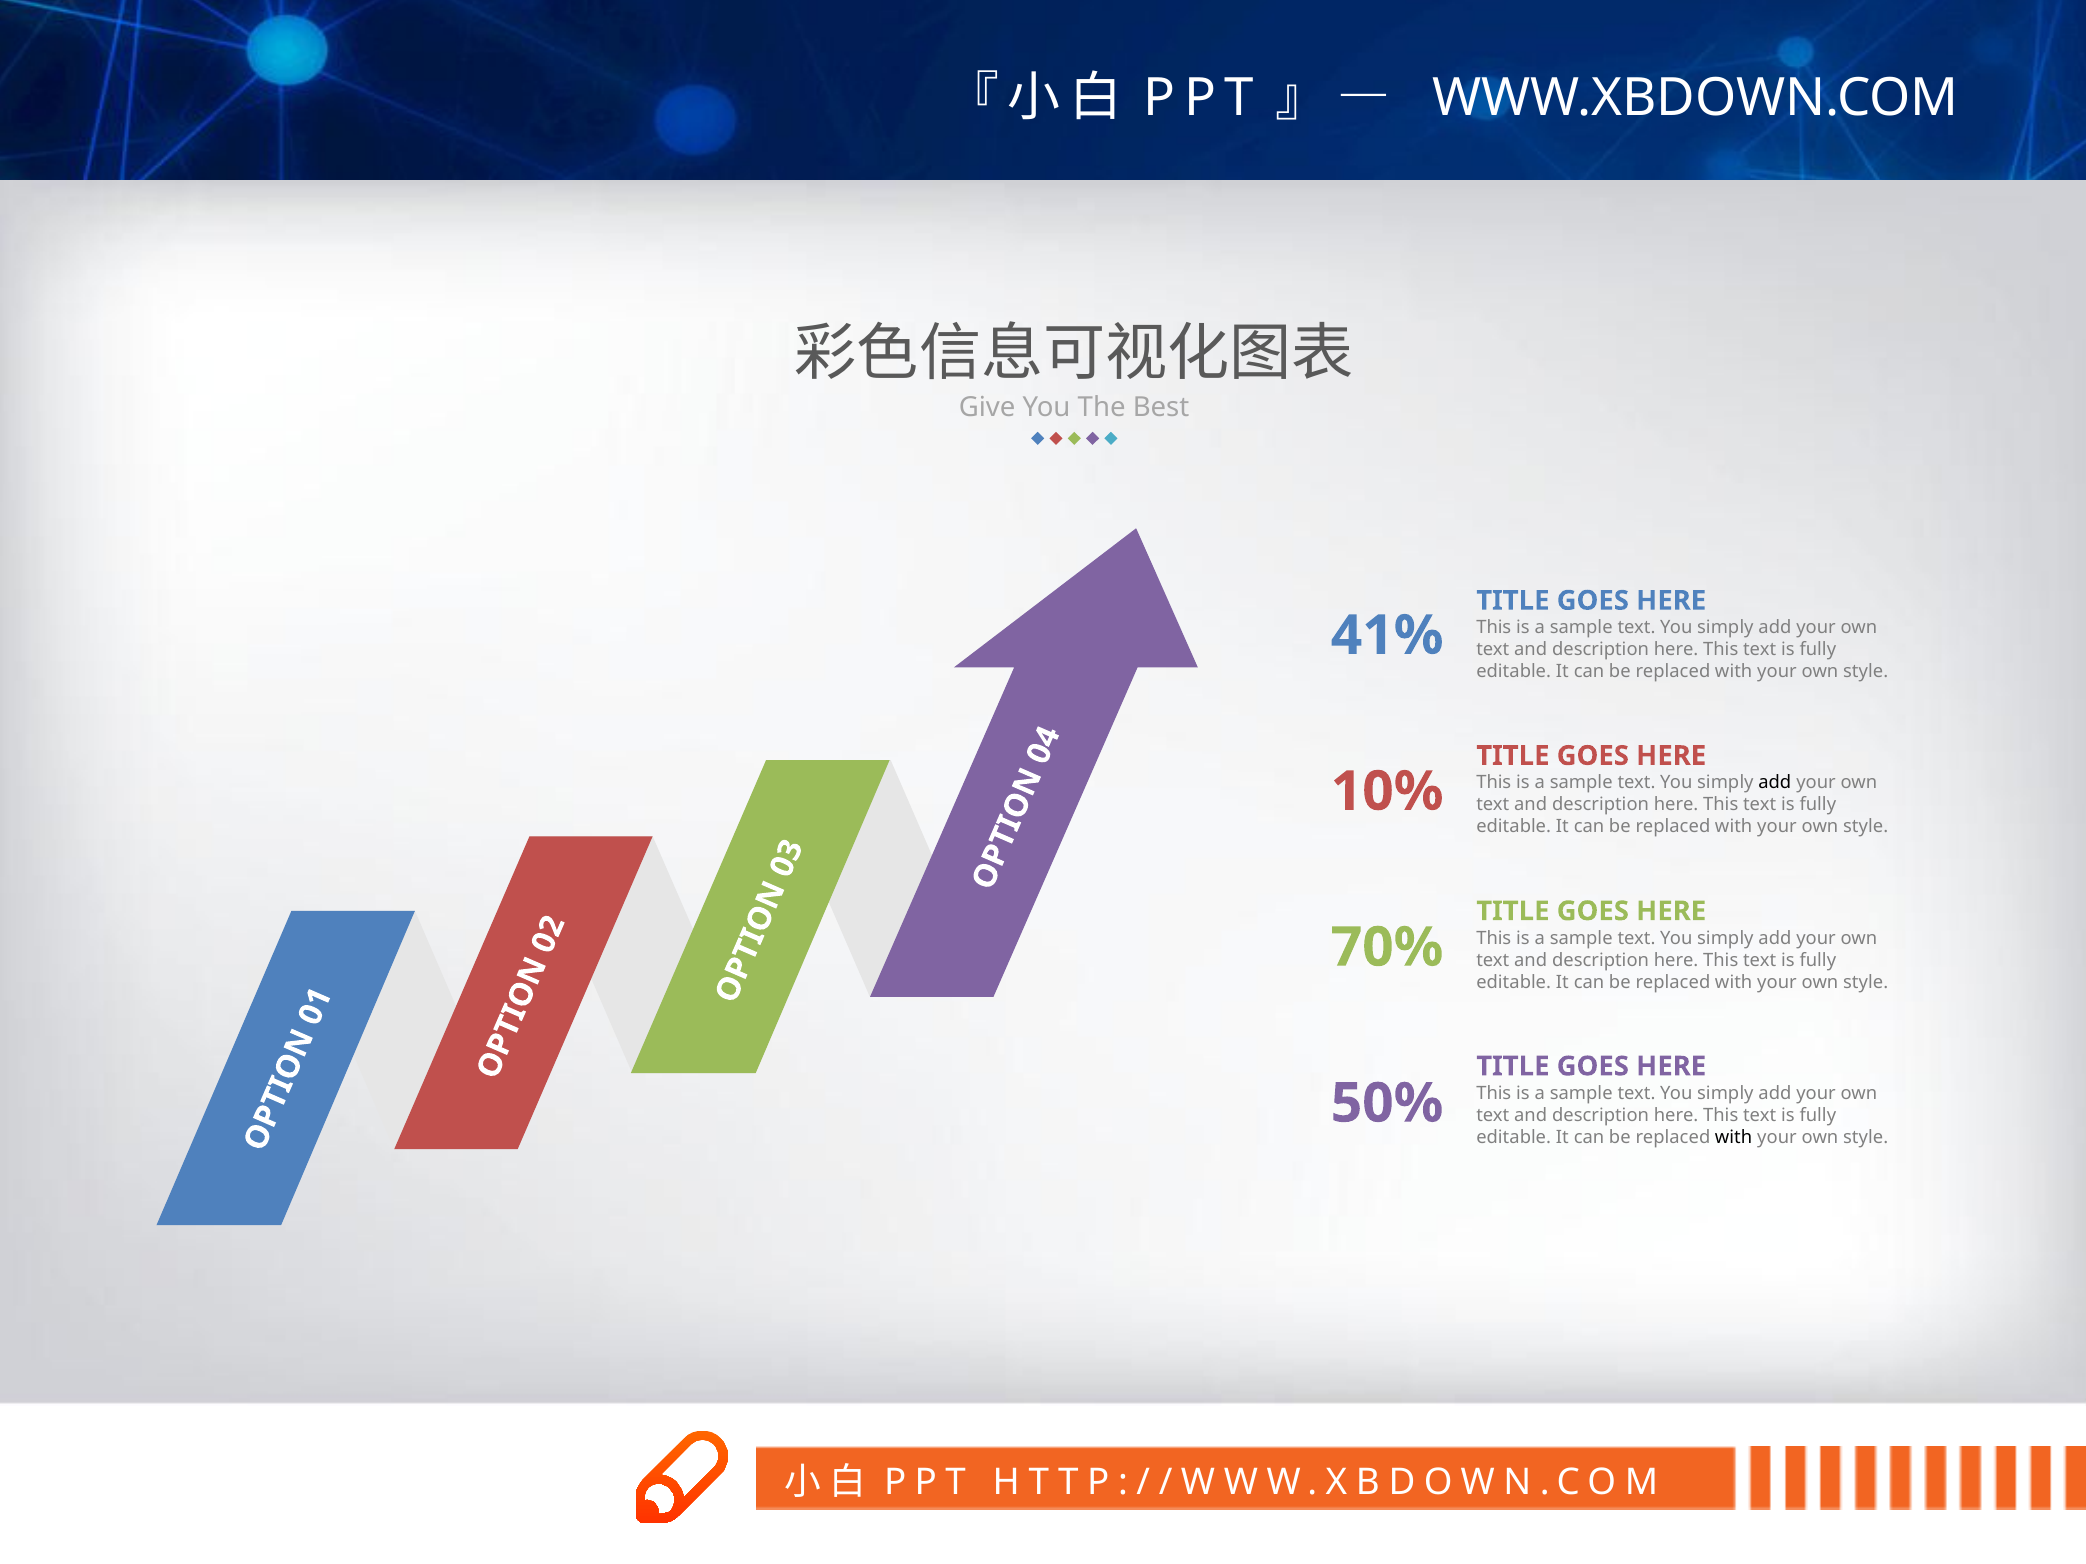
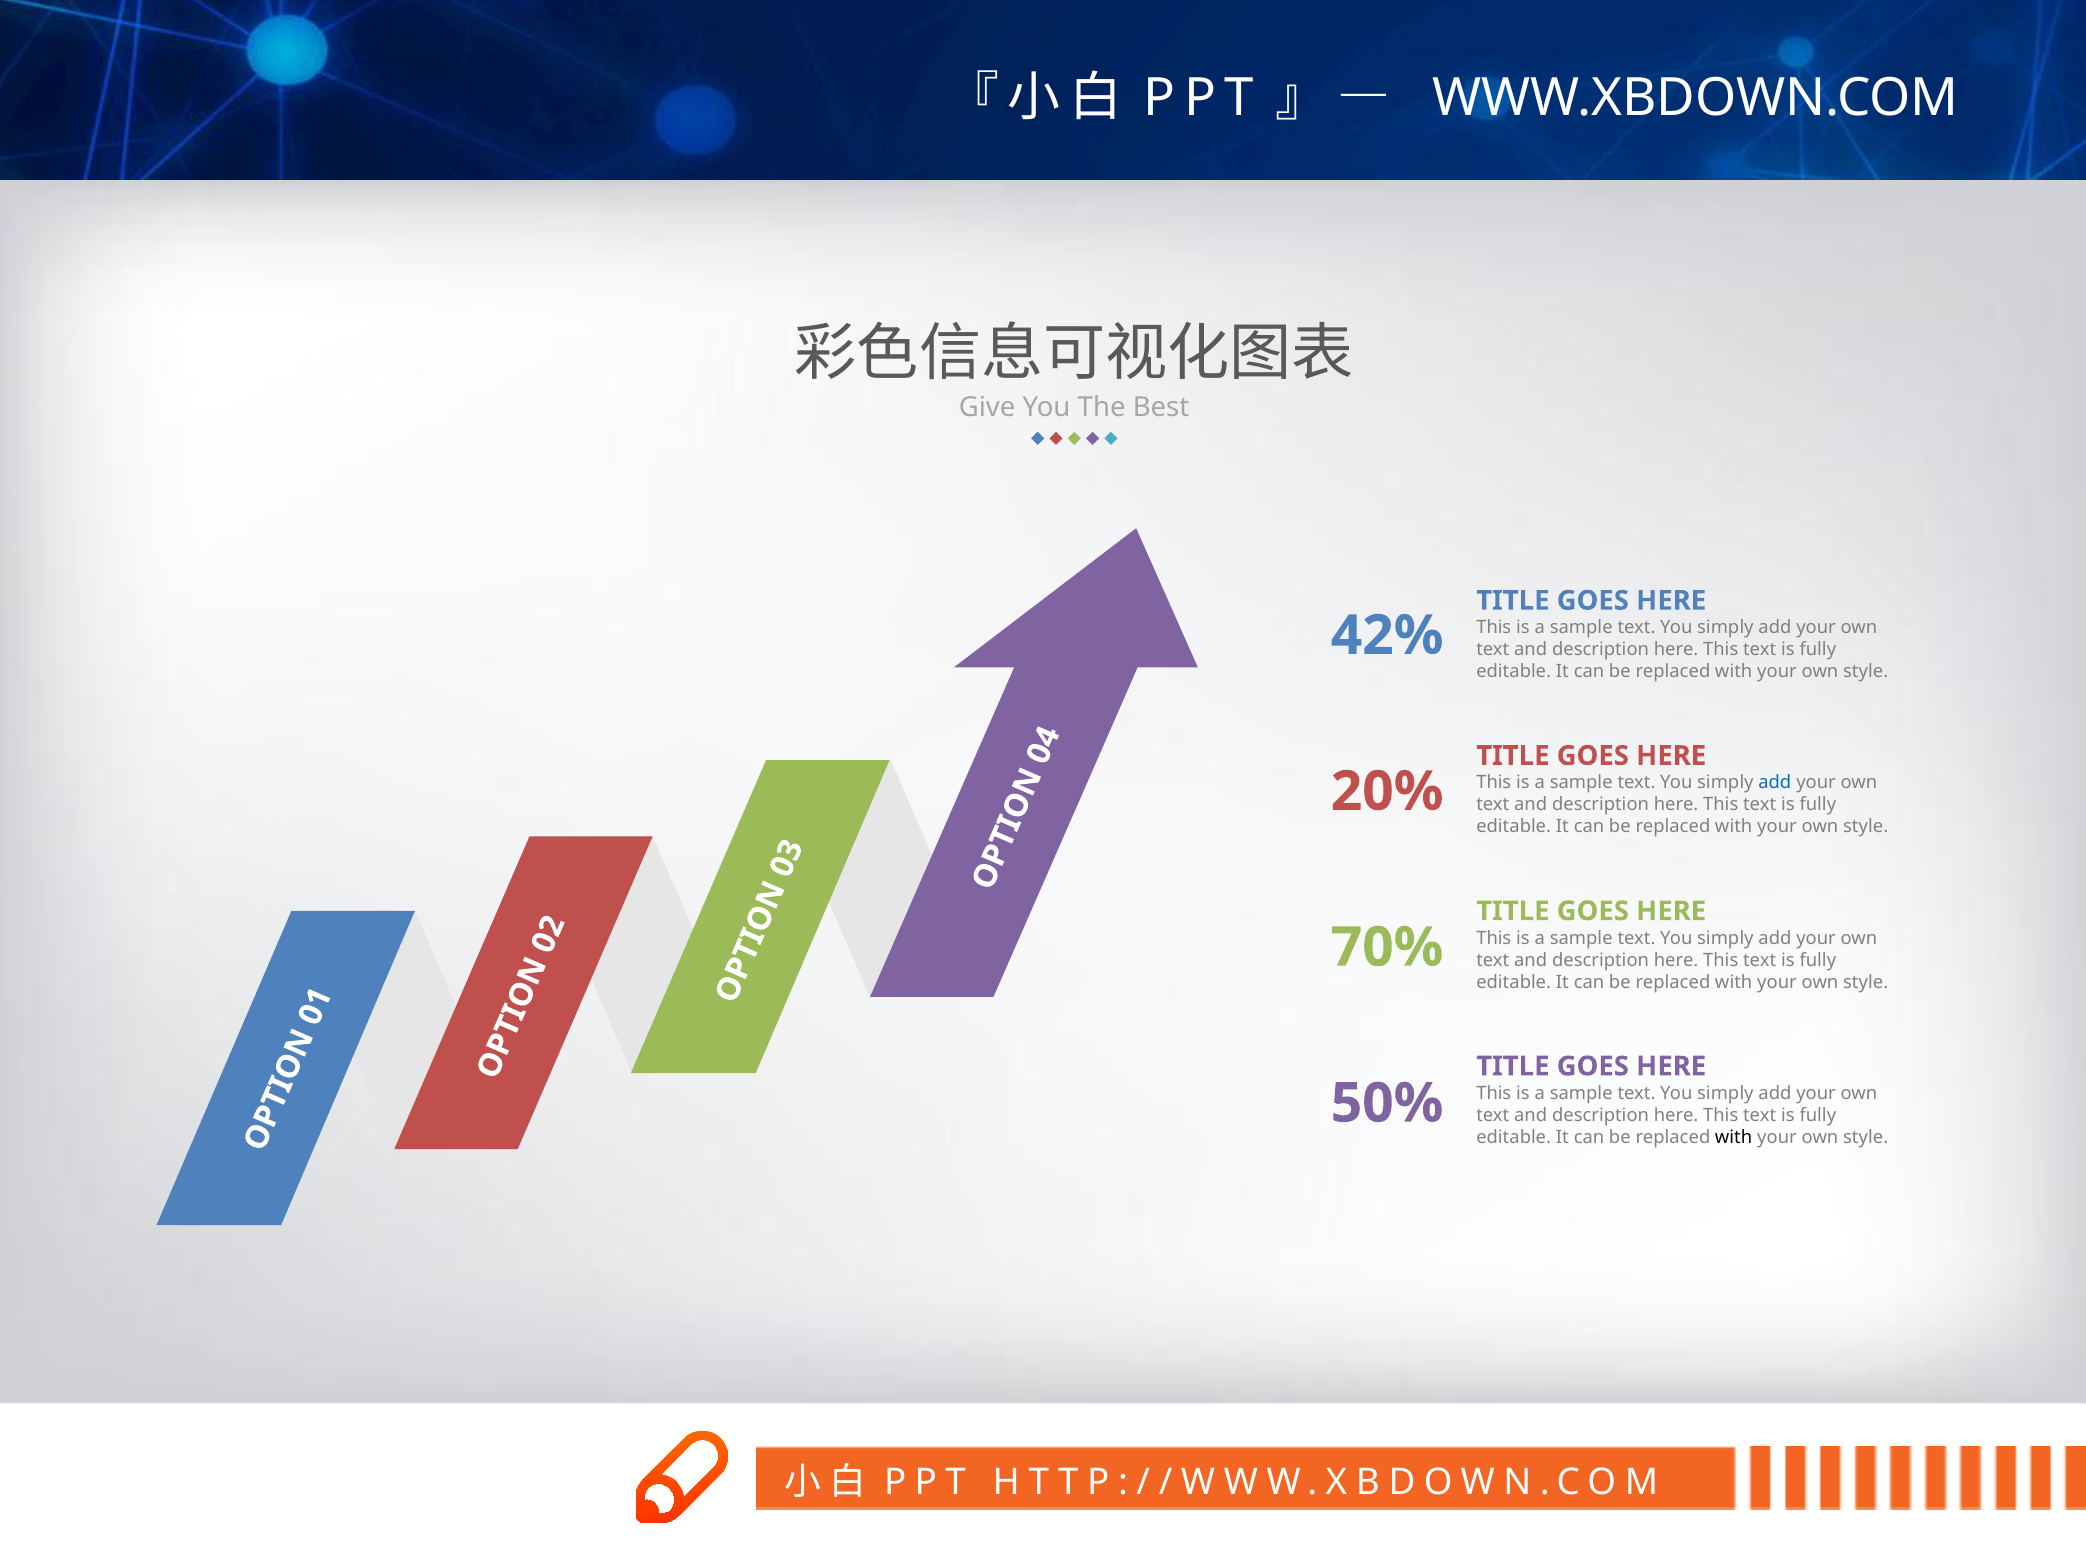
41%: 41% -> 42%
add at (1775, 783) colour: black -> blue
10%: 10% -> 20%
